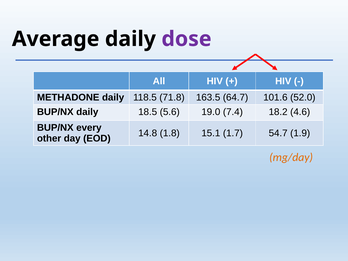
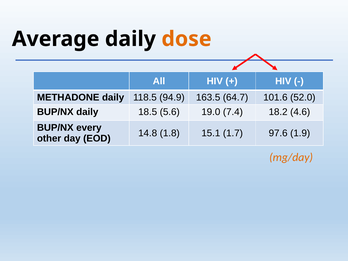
dose colour: purple -> orange
71.8: 71.8 -> 94.9
54.7: 54.7 -> 97.6
